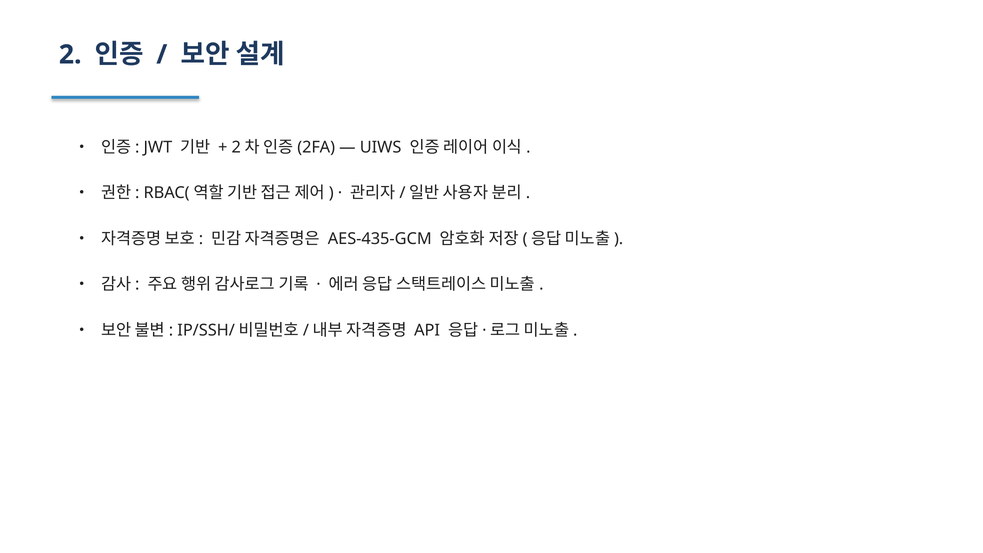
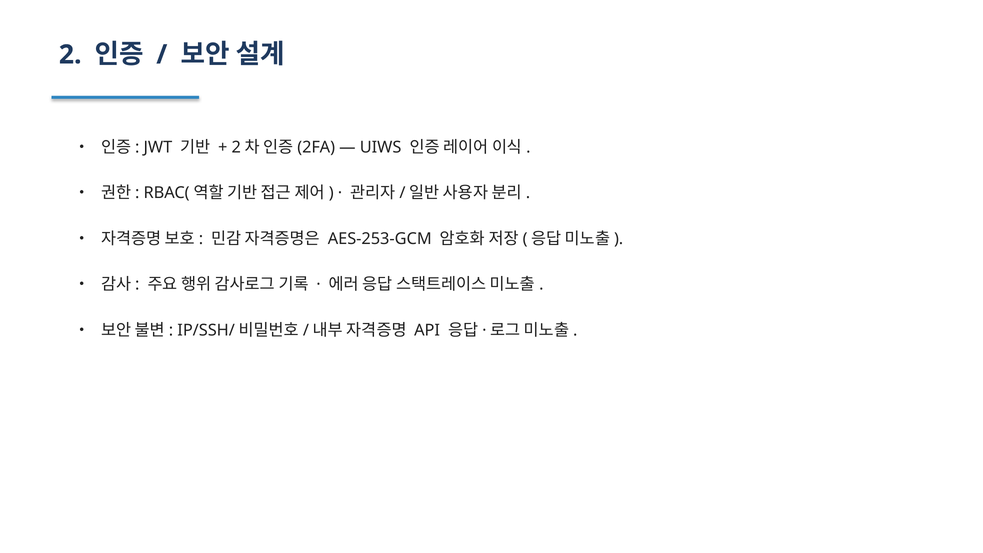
AES-435-GCM: AES-435-GCM -> AES-253-GCM
